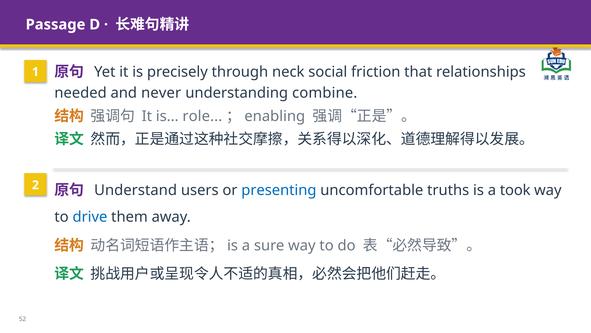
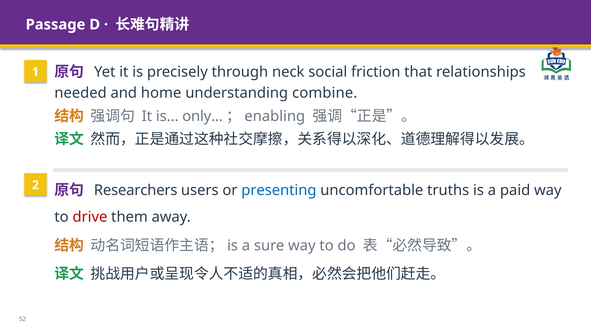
never: never -> home
role: role -> only
Understand: Understand -> Researchers
took: took -> paid
drive colour: blue -> red
